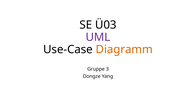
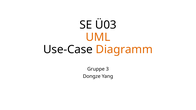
UML colour: purple -> orange
